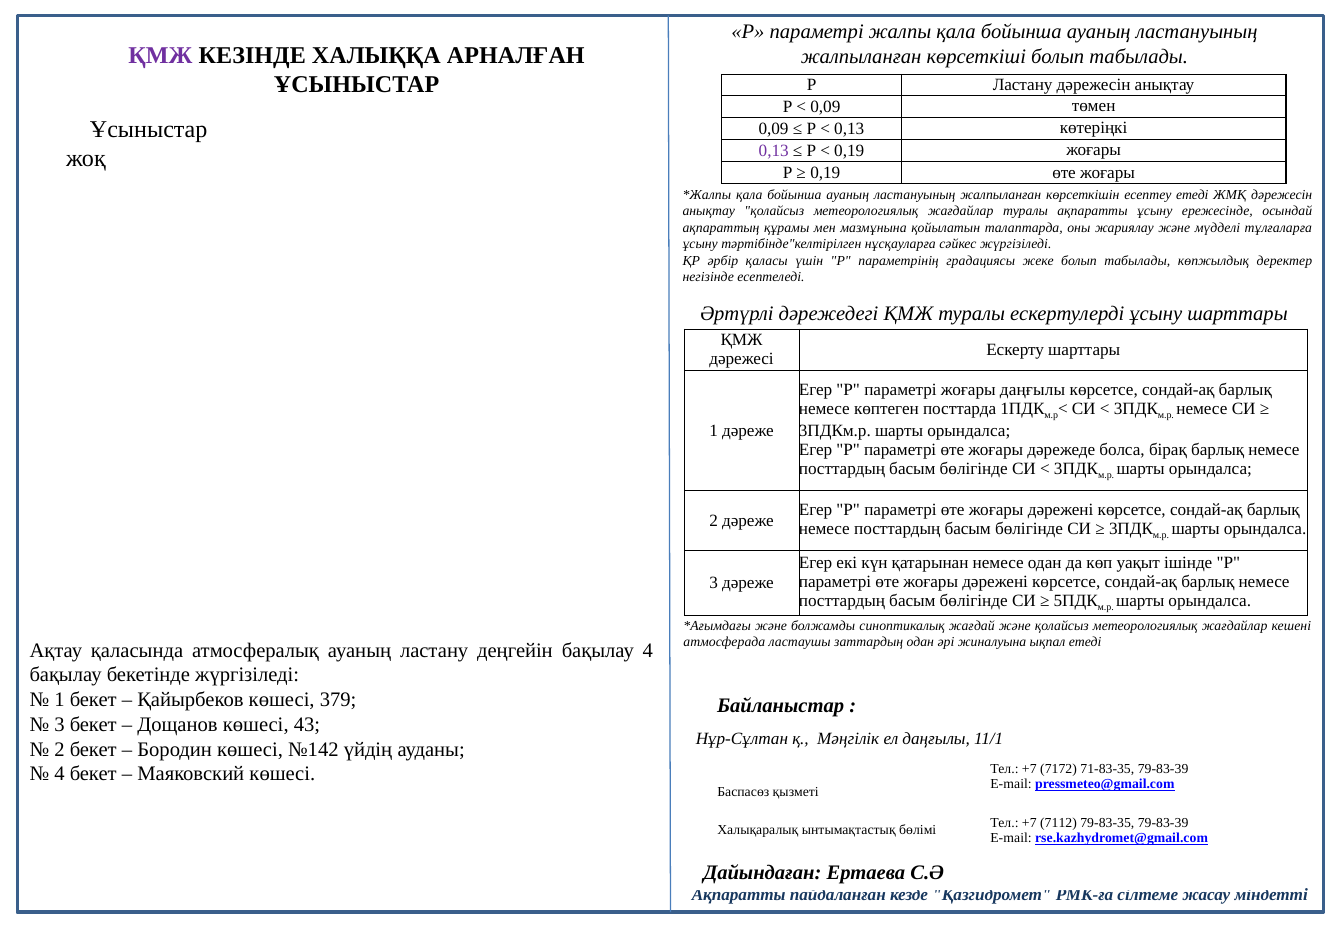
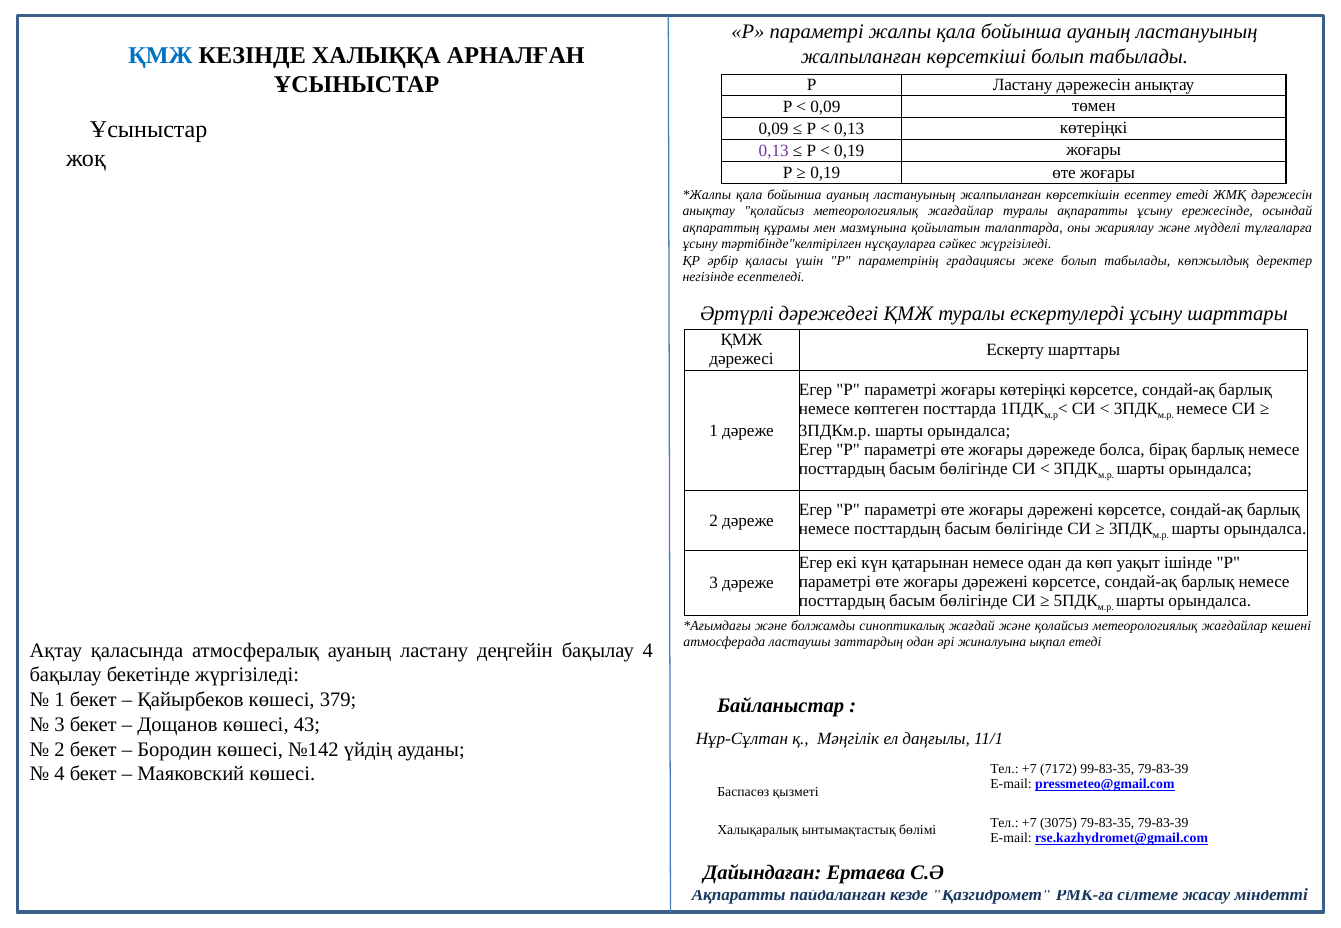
ҚМЖ at (160, 56) colour: purple -> blue
жоғары даңғылы: даңғылы -> көтеріңкі
71-83-35: 71-83-35 -> 99-83-35
7112: 7112 -> 3075
